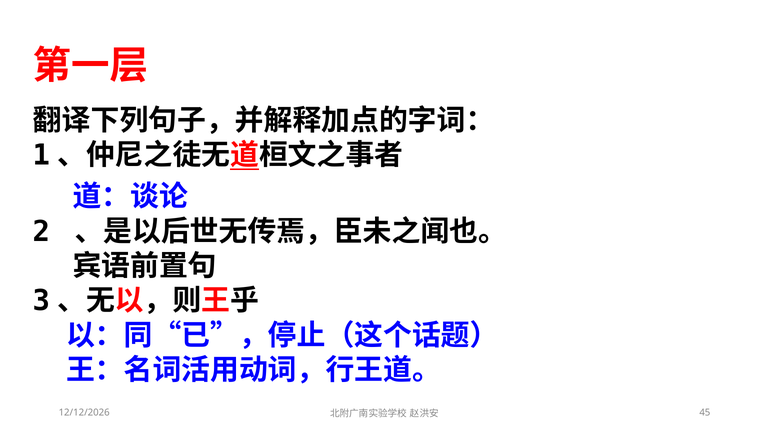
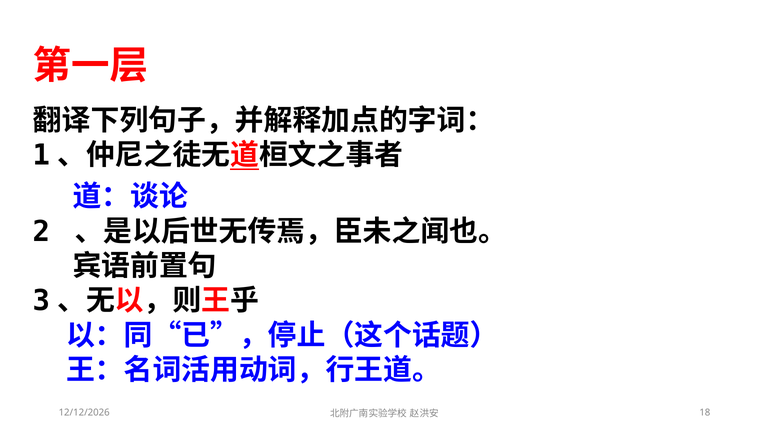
45: 45 -> 18
